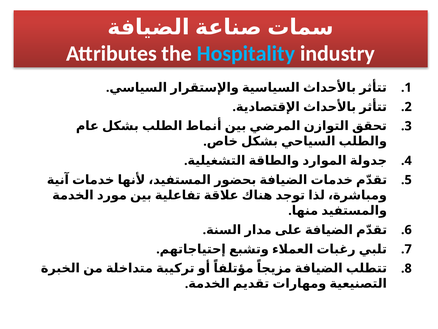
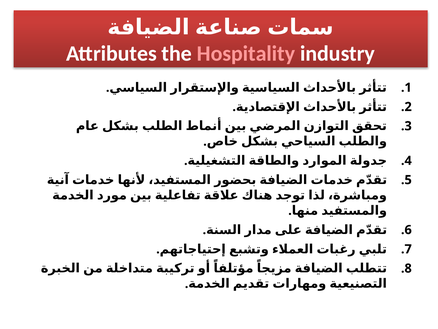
Hospitality colour: light blue -> pink
